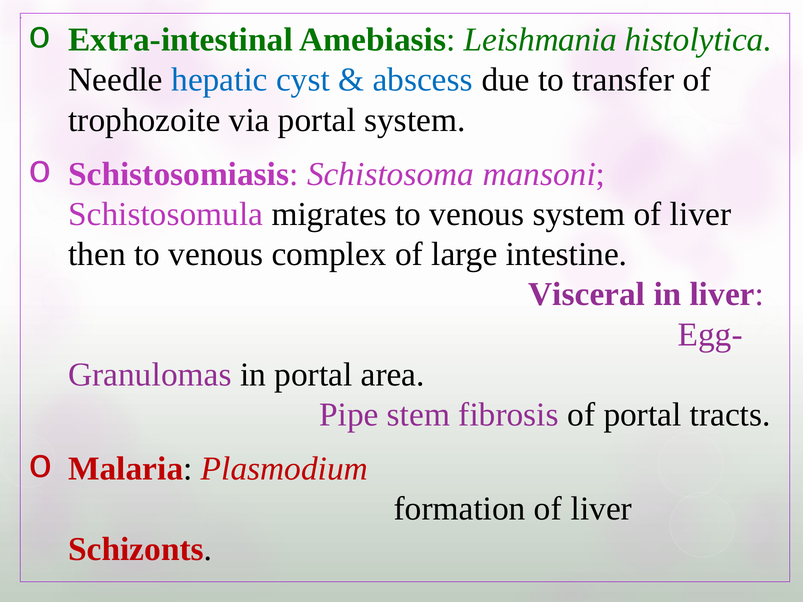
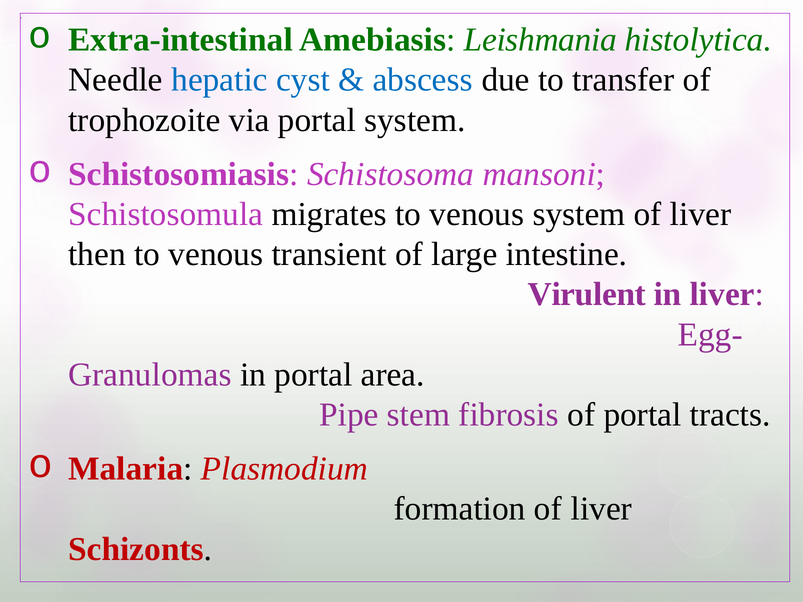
complex: complex -> transient
Visceral: Visceral -> Virulent
